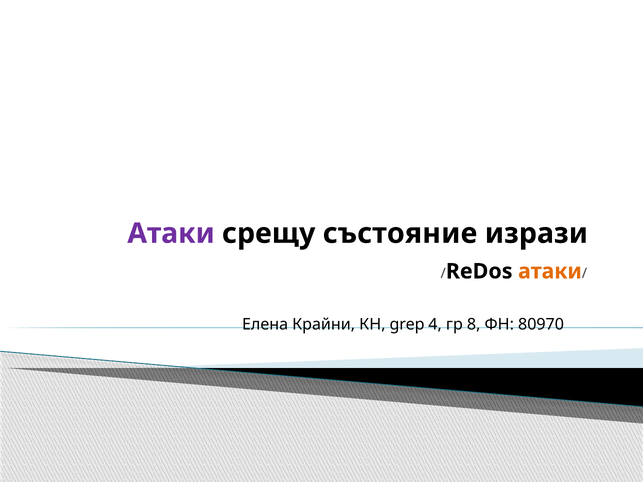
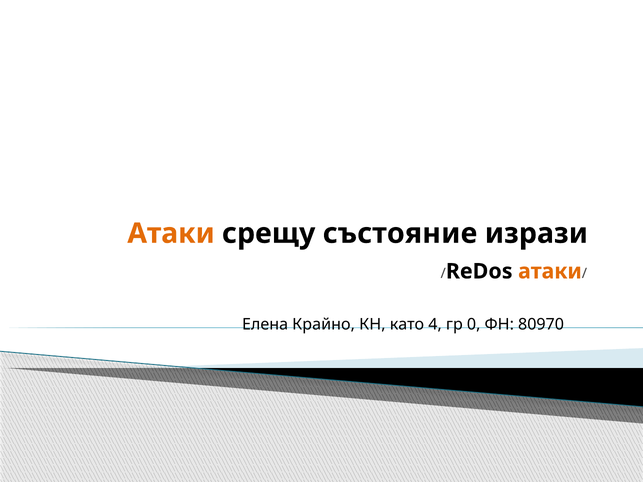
Атаки at (171, 234) colour: purple -> orange
Крайни: Крайни -> Крайно
grep: grep -> като
8: 8 -> 0
